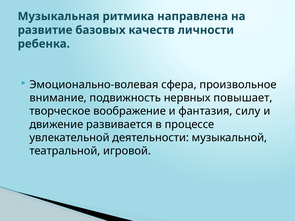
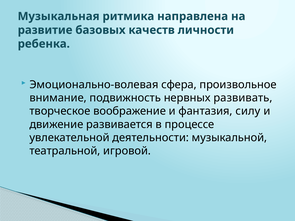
повышает: повышает -> развивать
